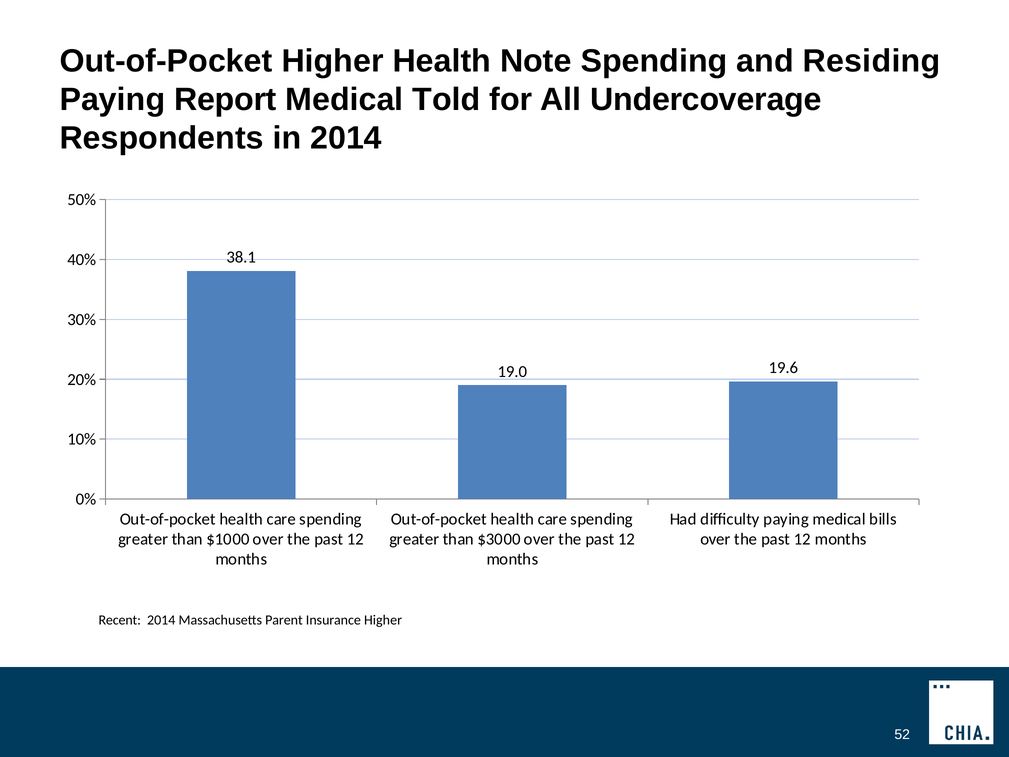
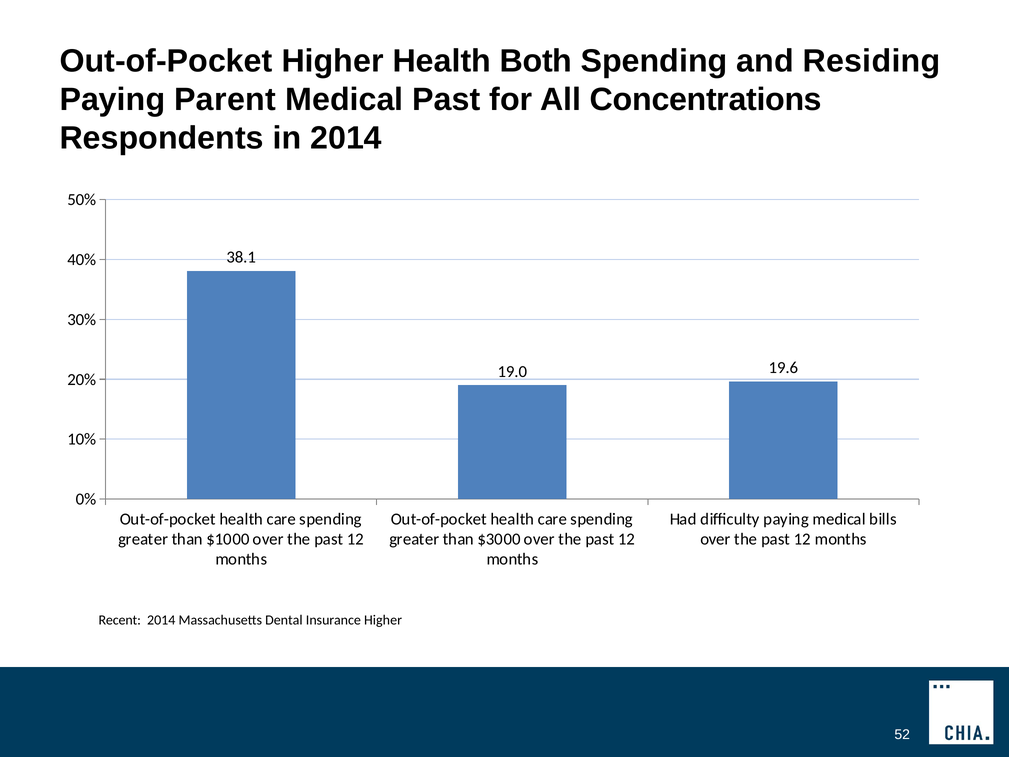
Note: Note -> Both
Report: Report -> Parent
Medical Told: Told -> Past
Undercoverage: Undercoverage -> Concentrations
Parent: Parent -> Dental
